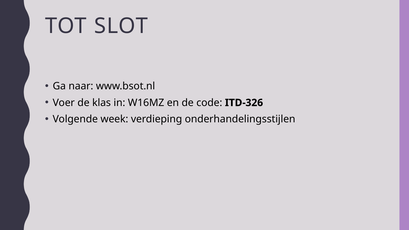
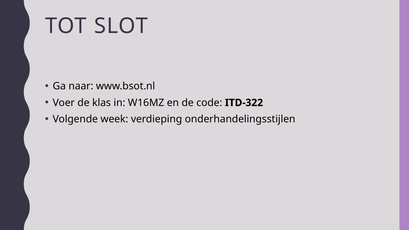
ITD-326: ITD-326 -> ITD-322
